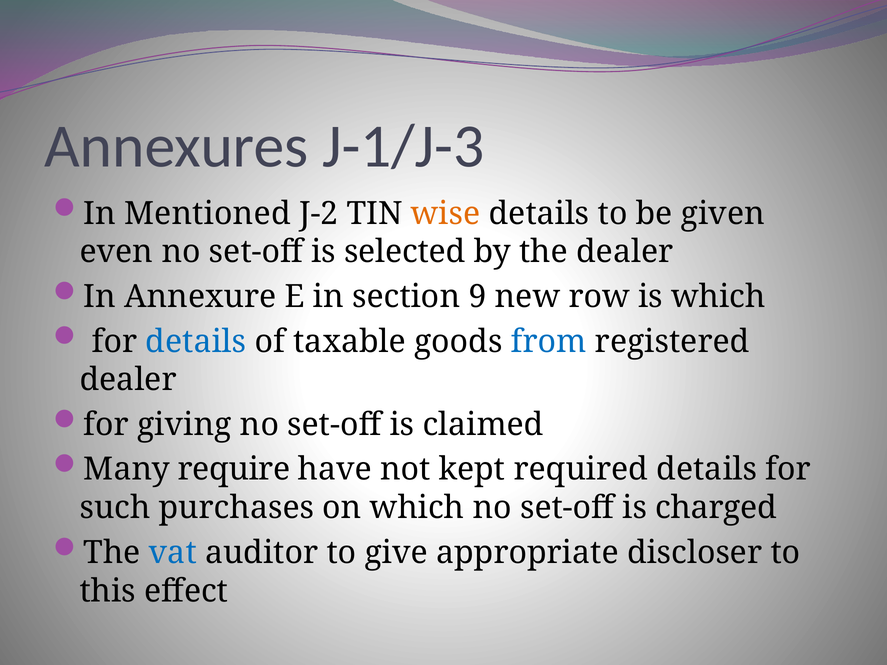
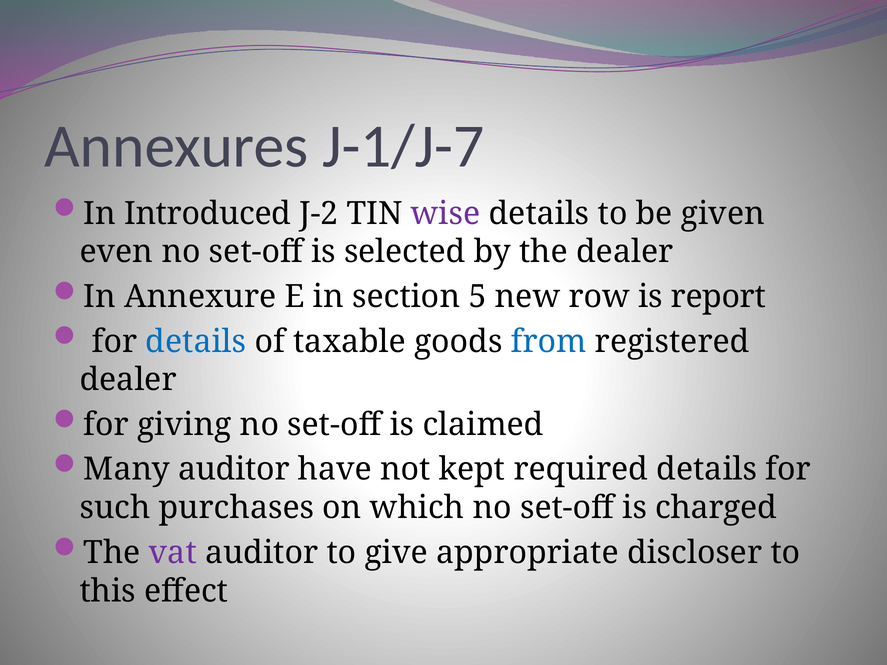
J-1/J-3: J-1/J-3 -> J-1/J-7
Mentioned: Mentioned -> Introduced
wise colour: orange -> purple
9: 9 -> 5
is which: which -> report
Many require: require -> auditor
vat colour: blue -> purple
